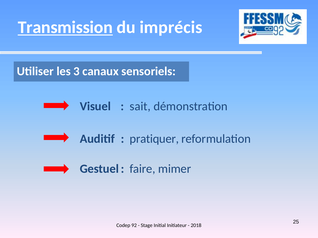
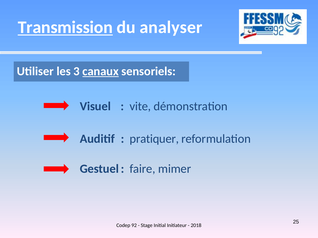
imprécis: imprécis -> analyser
canaux underline: none -> present
sait: sait -> vite
